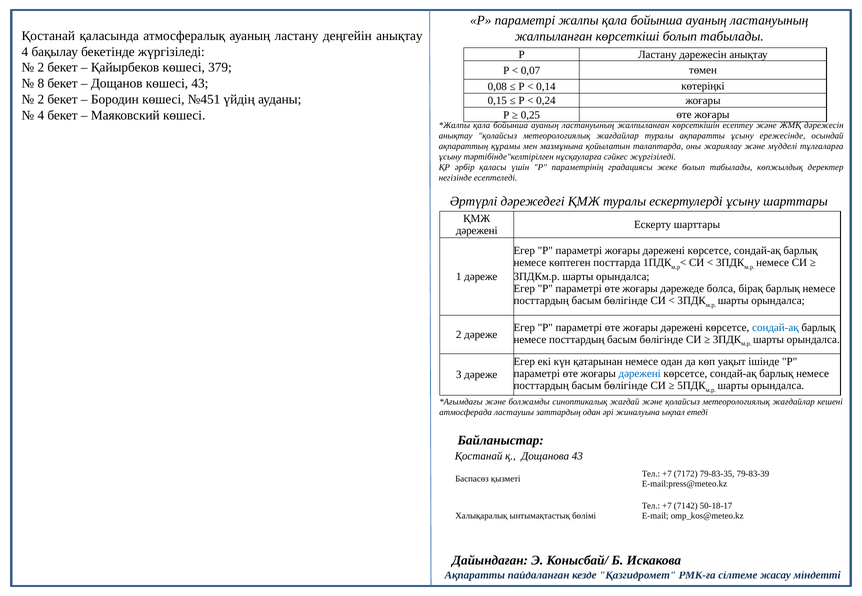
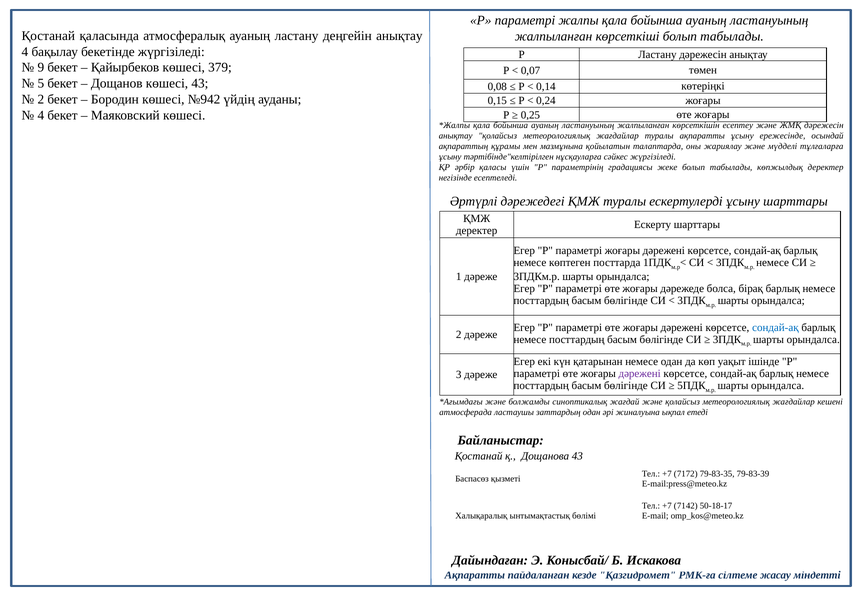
2 at (41, 68): 2 -> 9
8: 8 -> 5
№451: №451 -> №942
дәрежені at (477, 231): дәрежені -> деректер
дәрежені at (640, 374) colour: blue -> purple
